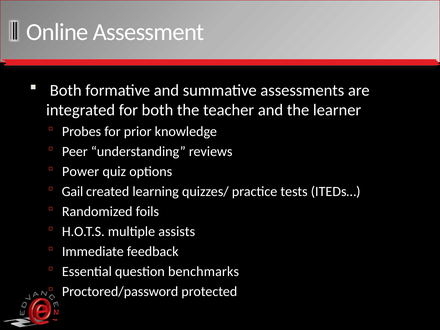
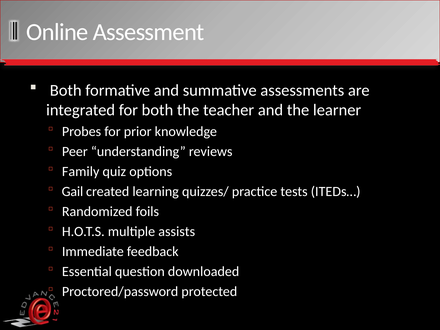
Power: Power -> Family
benchmarks: benchmarks -> downloaded
